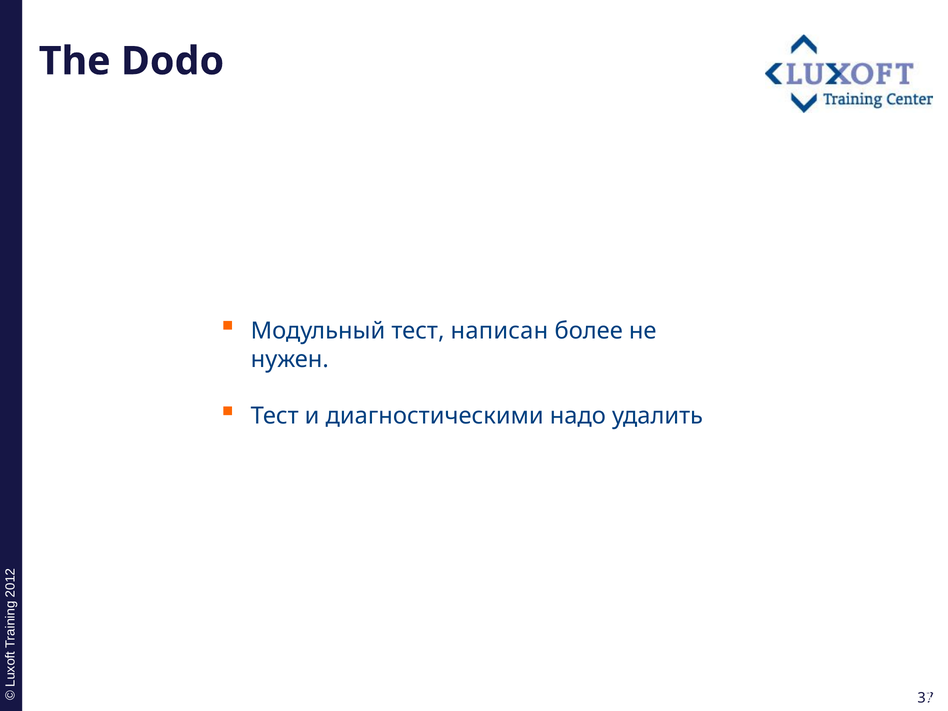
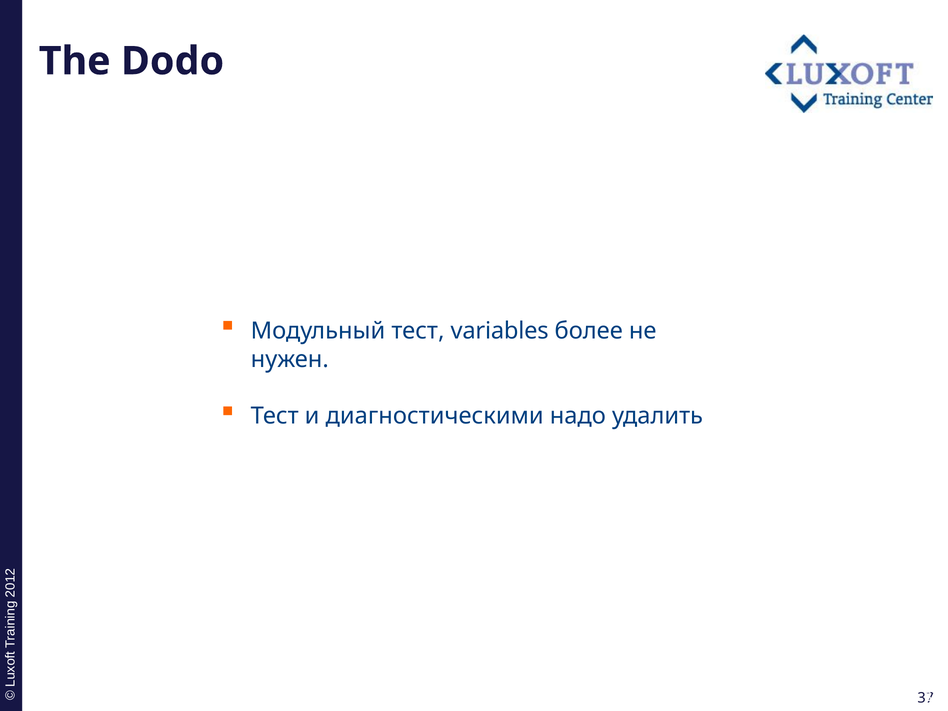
написан: написан -> variables
